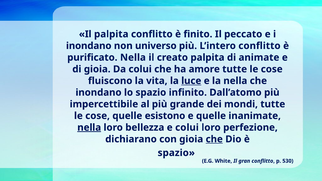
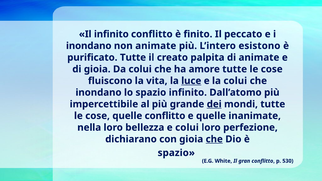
Il palpita: palpita -> infinito
non universo: universo -> animate
L’intero conflitto: conflitto -> esistono
purificato Nella: Nella -> Tutte
la nella: nella -> colui
dei underline: none -> present
quelle esistono: esistono -> conflitto
nella at (89, 128) underline: present -> none
